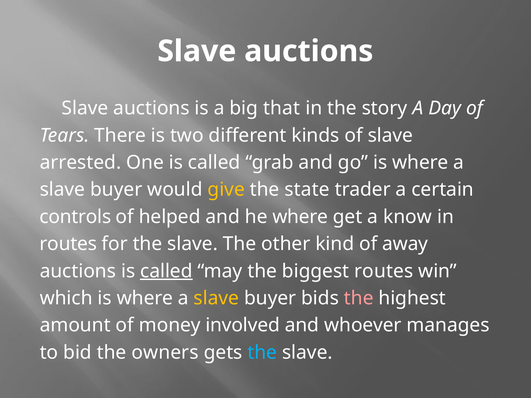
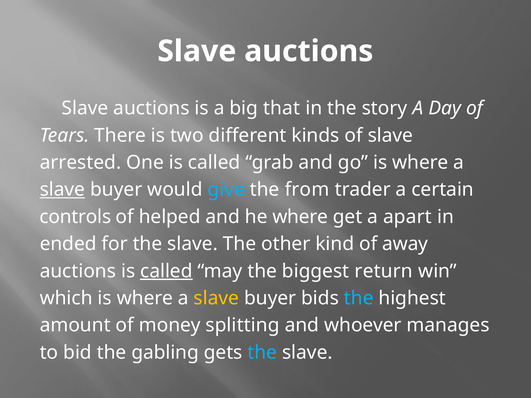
slave at (62, 190) underline: none -> present
give colour: yellow -> light blue
state: state -> from
know: know -> apart
routes at (68, 244): routes -> ended
biggest routes: routes -> return
the at (359, 298) colour: pink -> light blue
involved: involved -> splitting
owners: owners -> gabling
